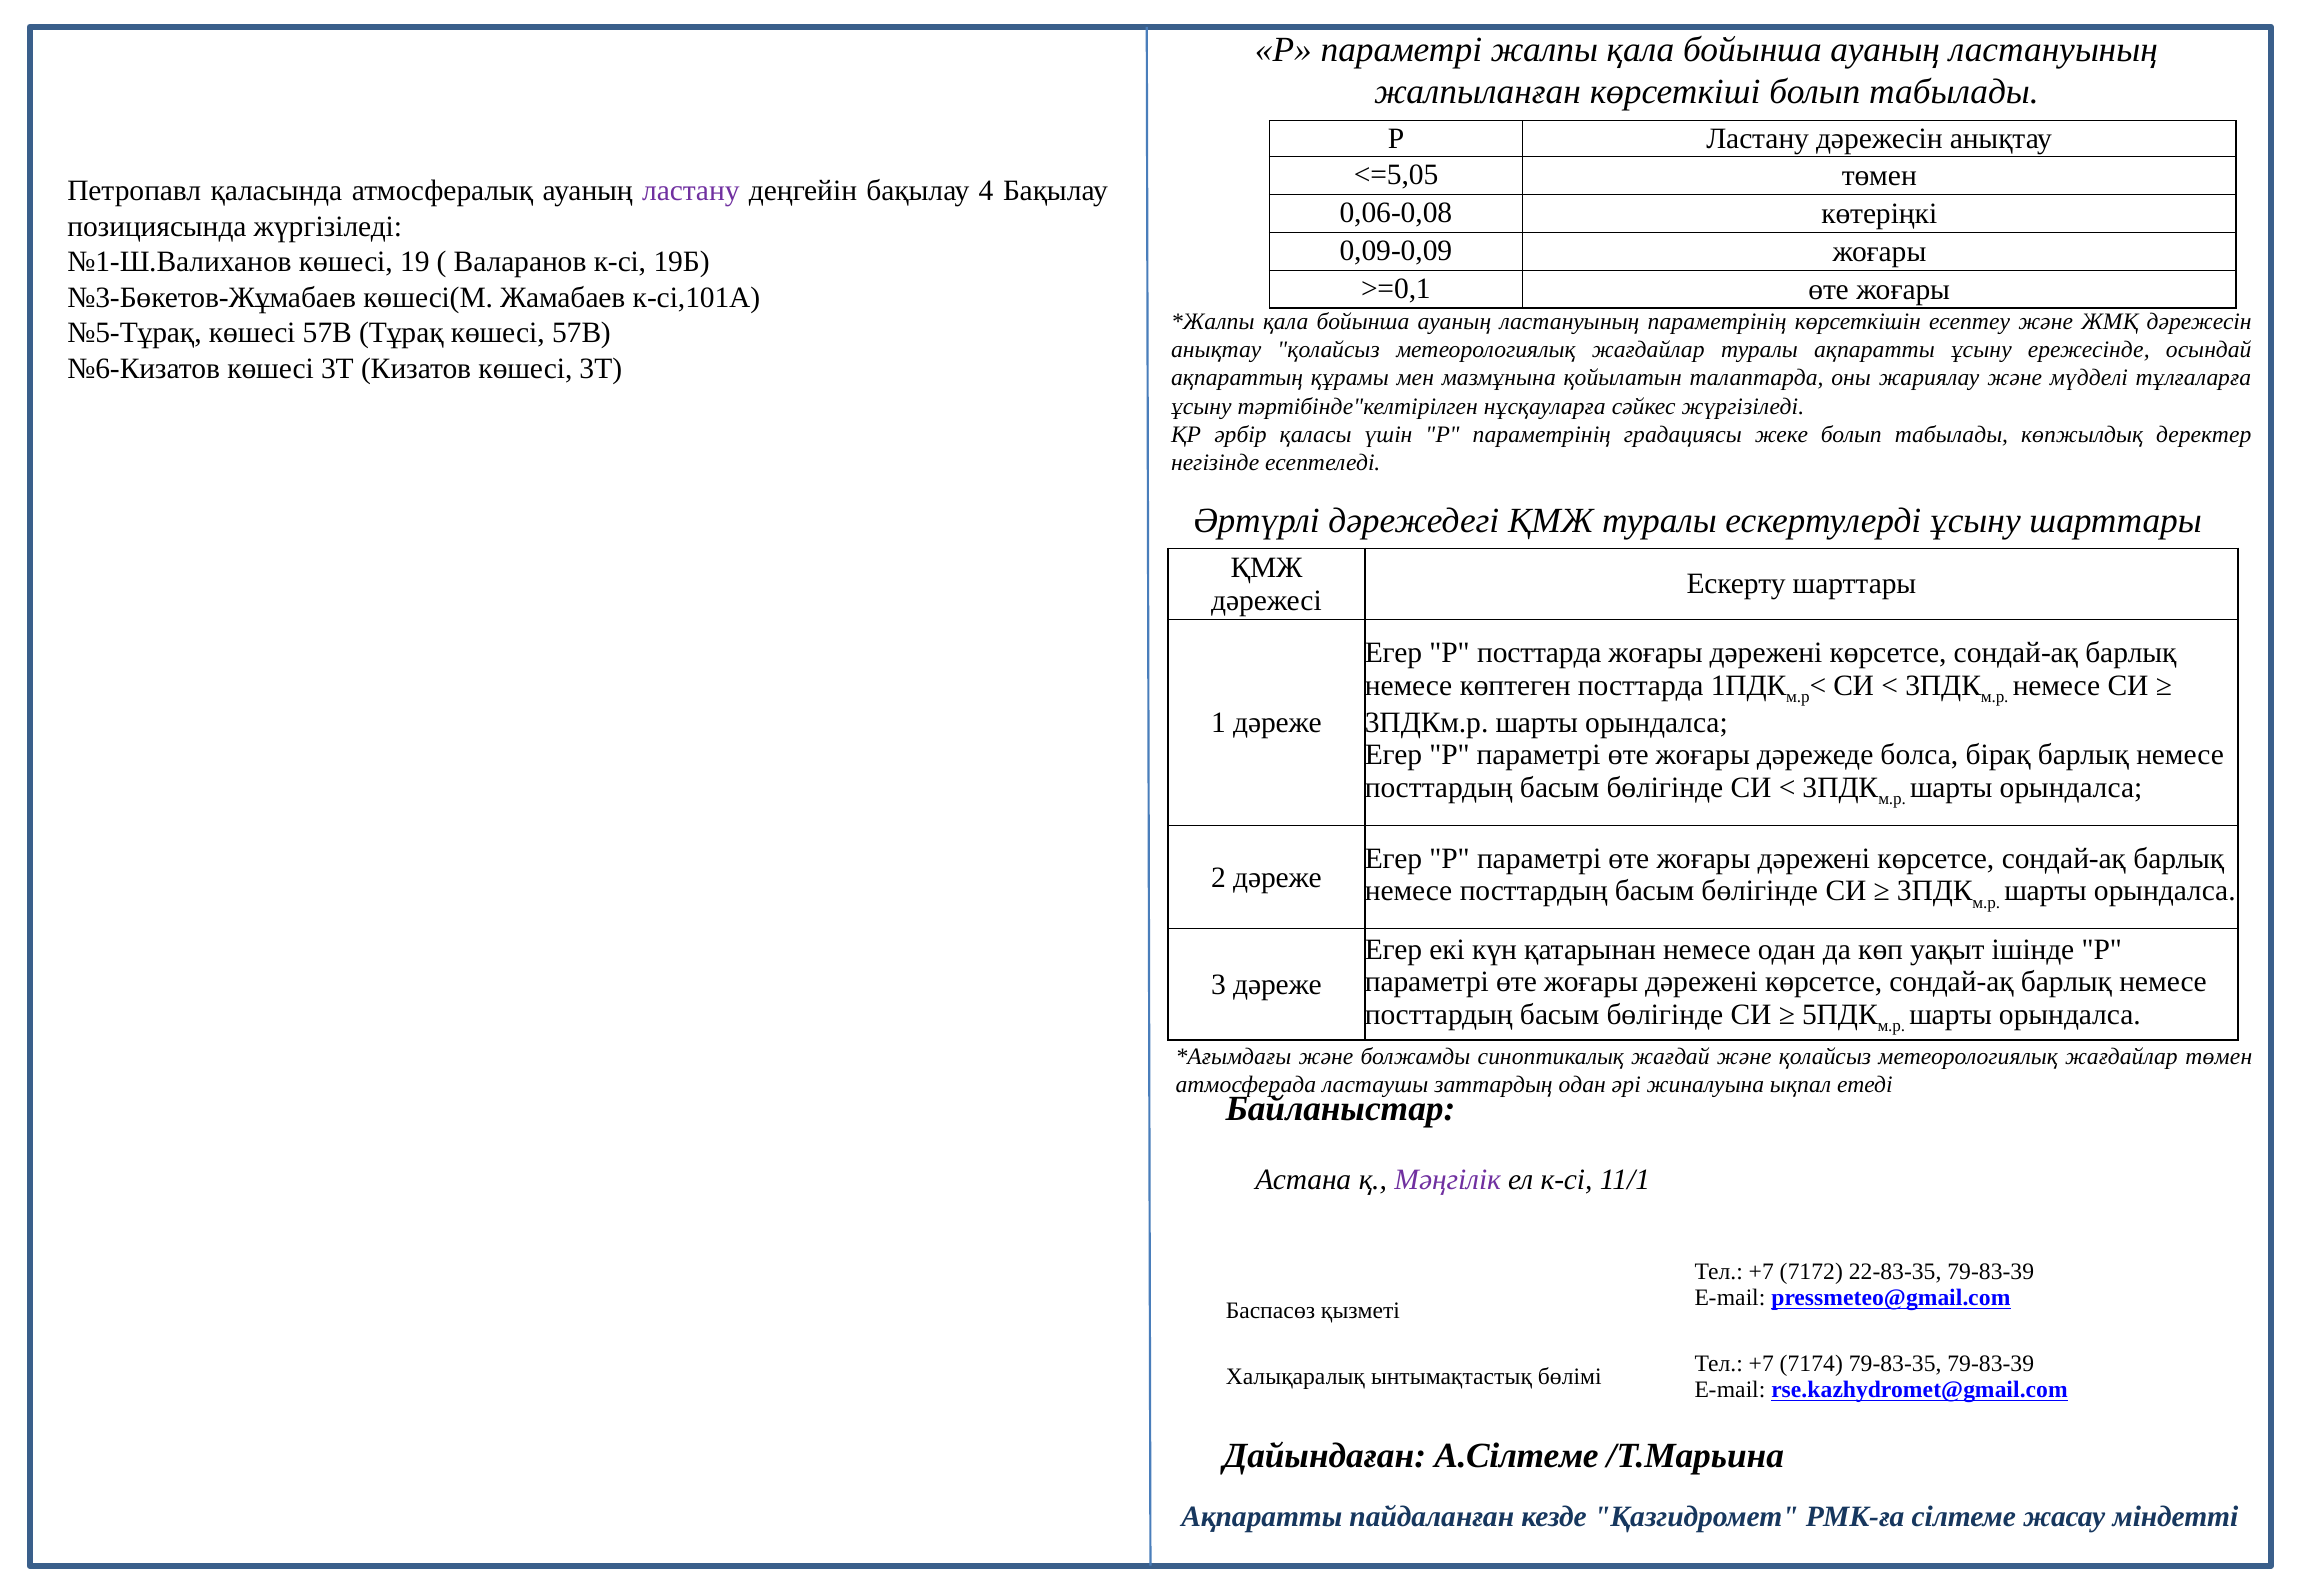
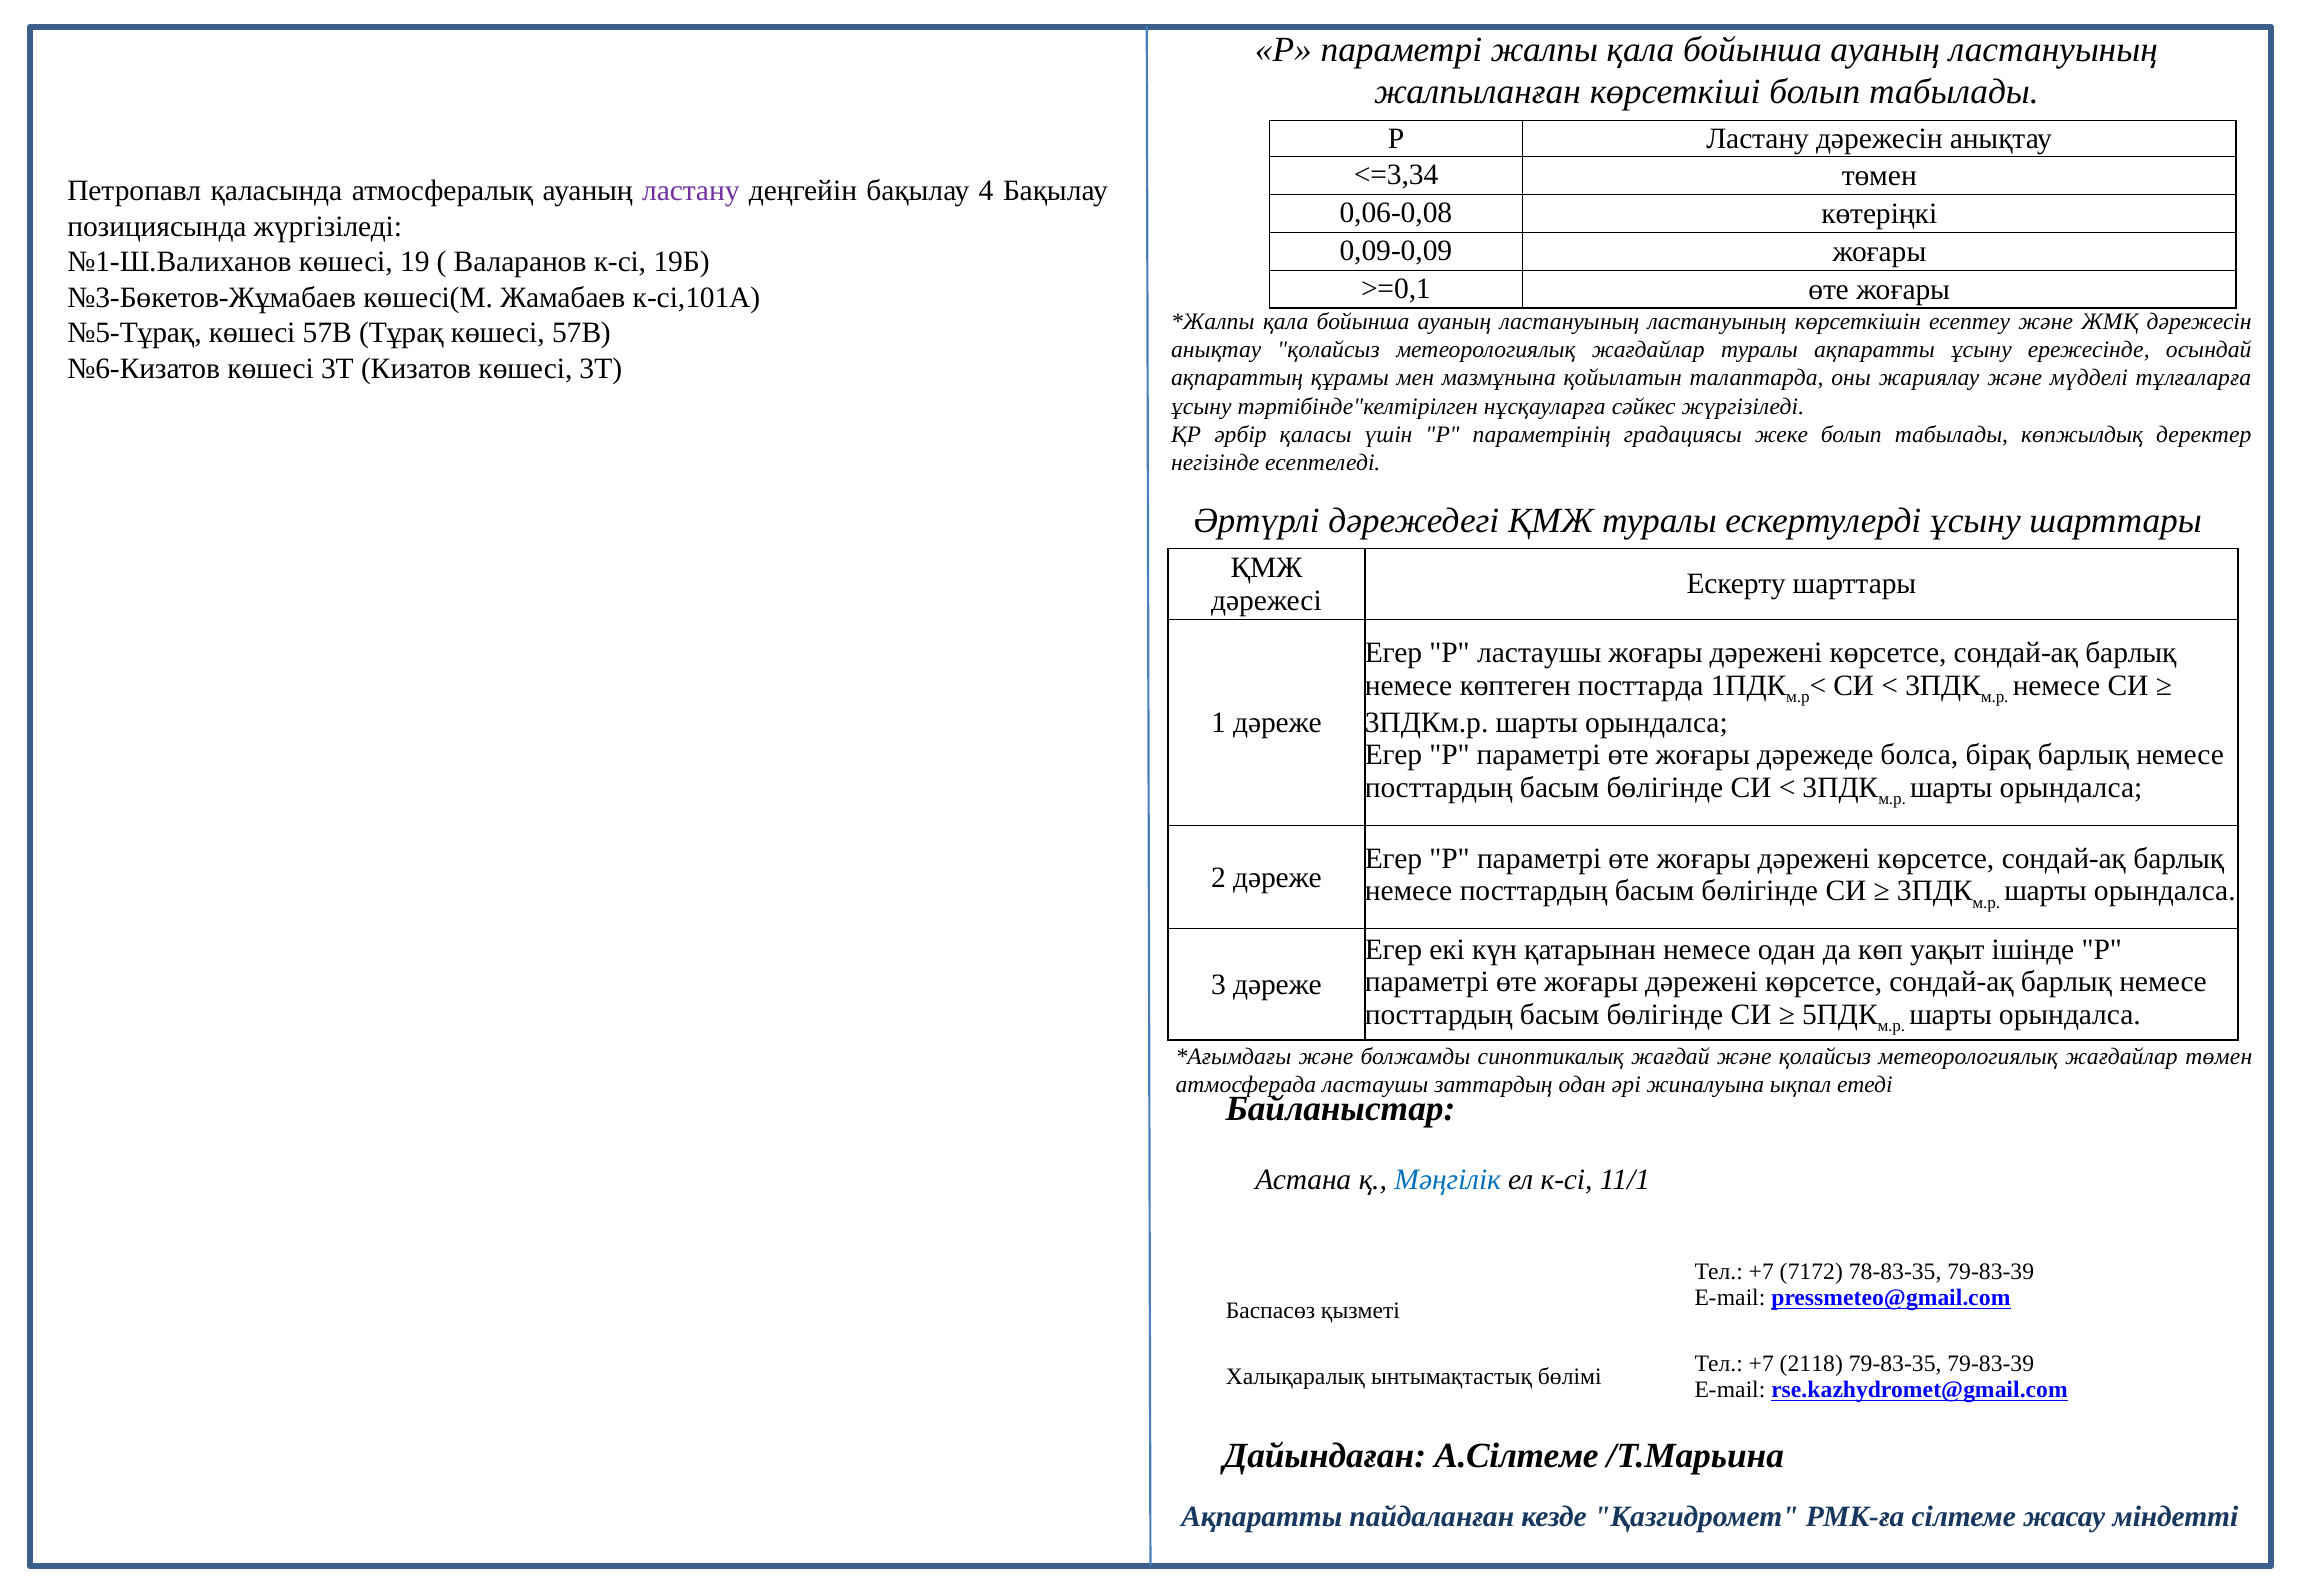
<=5,05: <=5,05 -> <=3,34
ластануының параметрінің: параметрінің -> ластануының
Р посттарда: посттарда -> ластаушы
Мәңгілік colour: purple -> blue
22-83-35: 22-83-35 -> 78-83-35
7174: 7174 -> 2118
